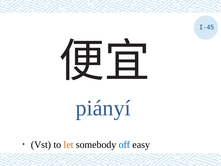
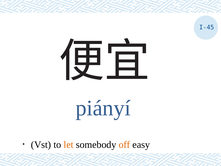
off colour: blue -> orange
